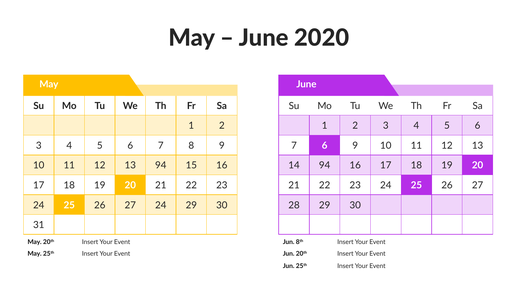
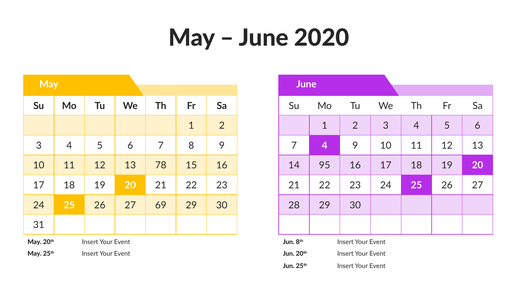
7 6: 6 -> 4
13 94: 94 -> 78
14 94: 94 -> 95
27 24: 24 -> 69
